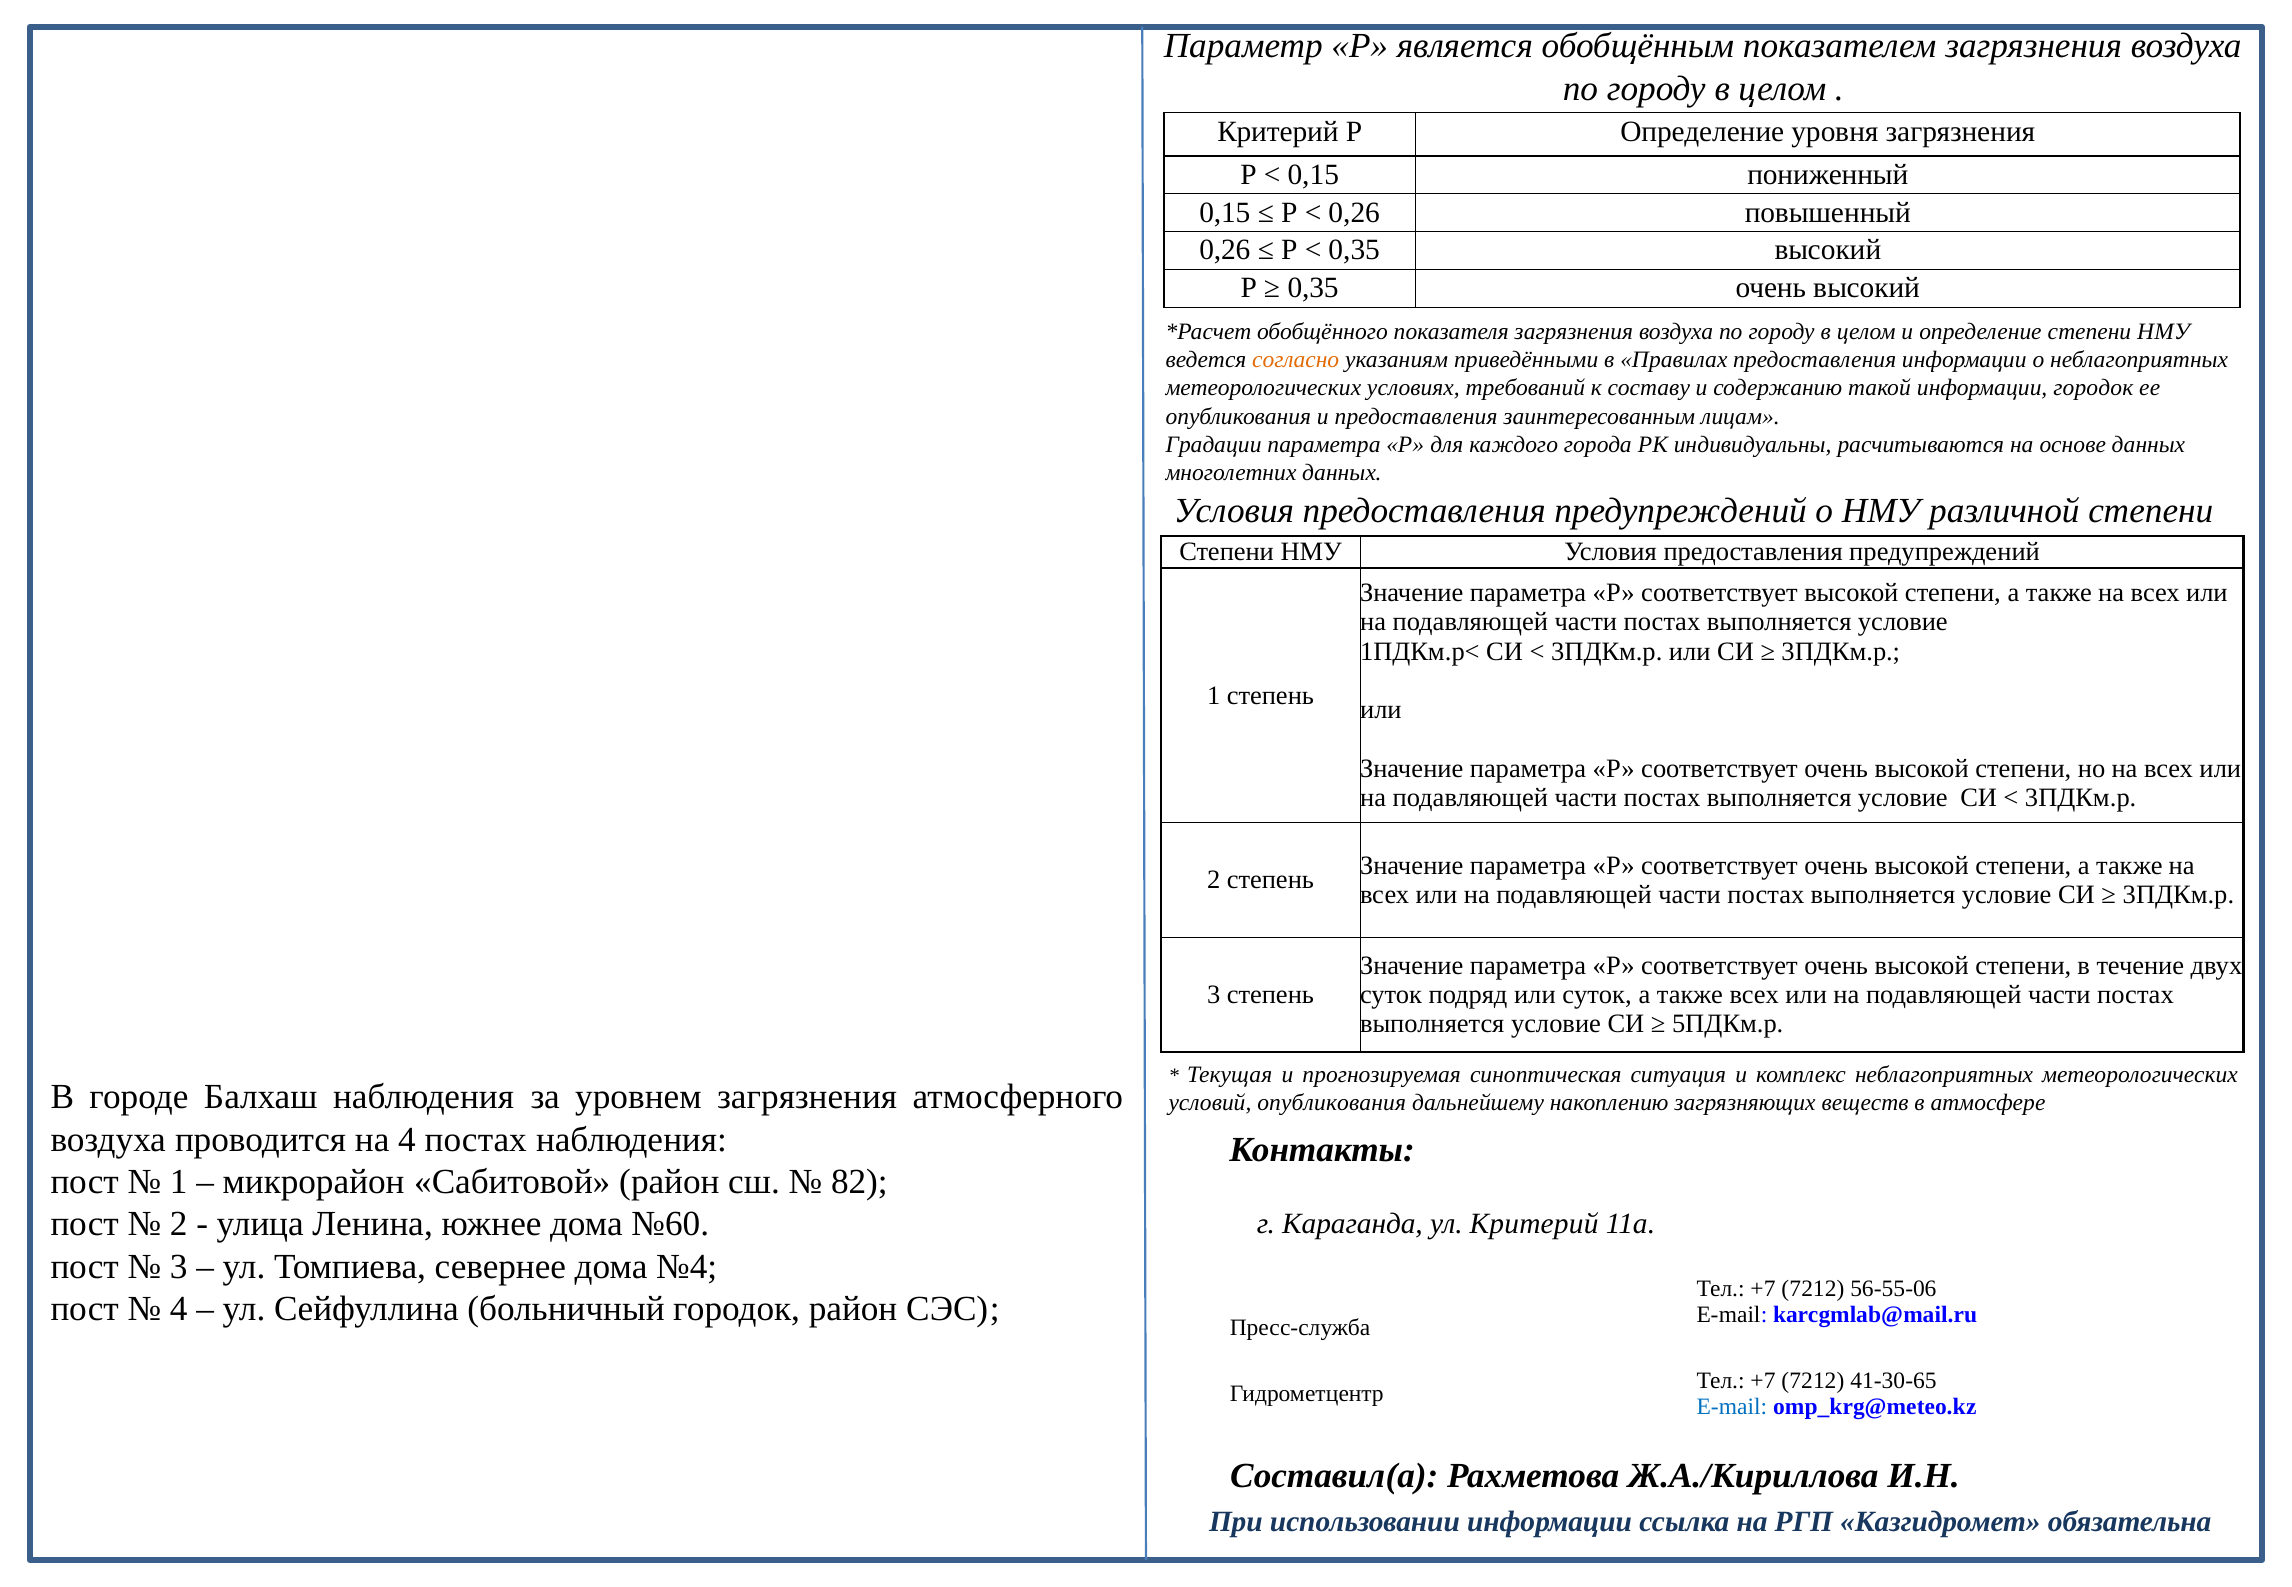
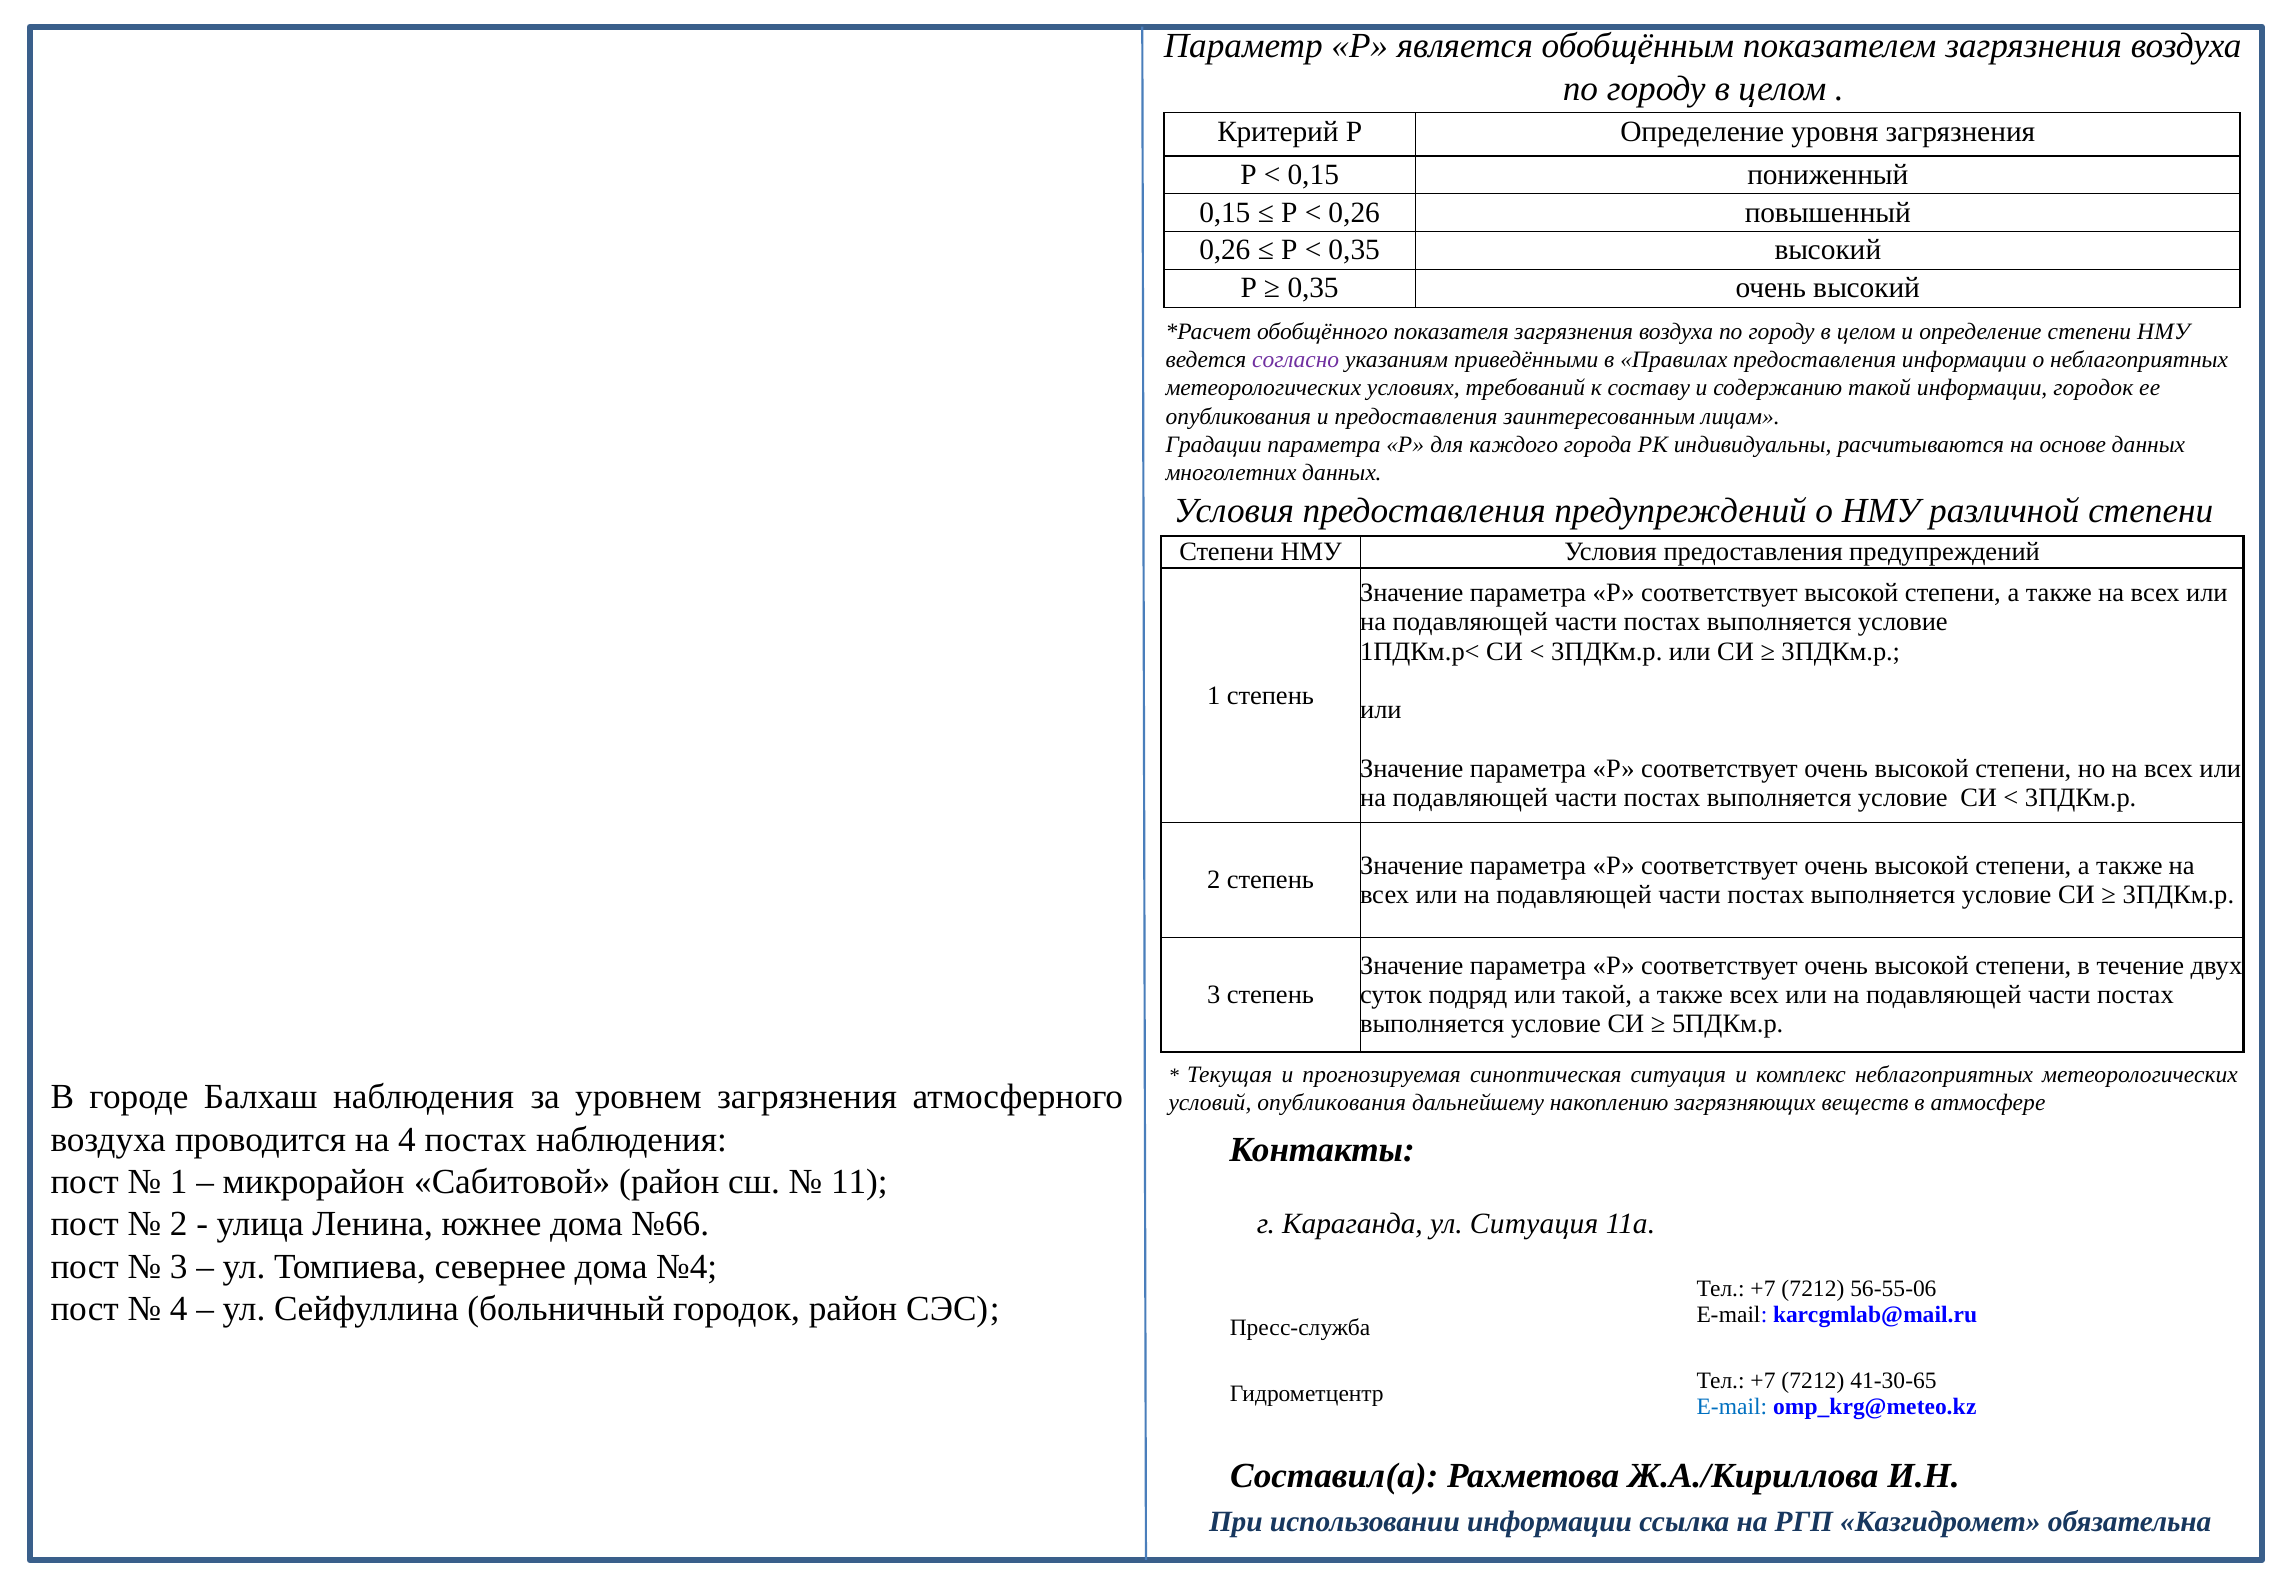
согласно colour: orange -> purple
или суток: суток -> такой
82: 82 -> 11
№60: №60 -> №66
ул Критерий: Критерий -> Ситуация
